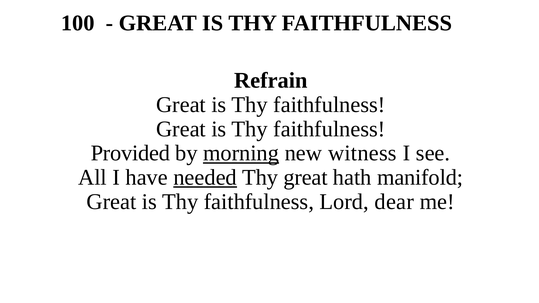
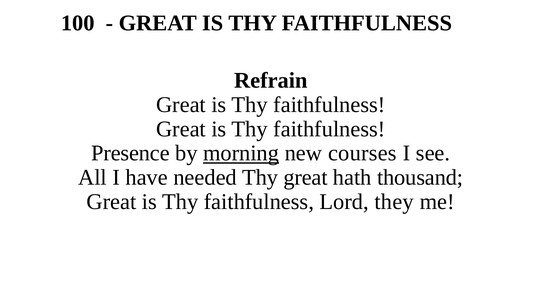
Provided: Provided -> Presence
witness: witness -> courses
needed underline: present -> none
manifold: manifold -> thousand
dear: dear -> they
